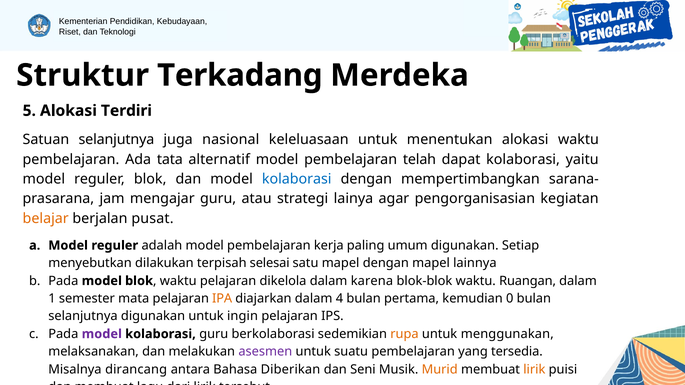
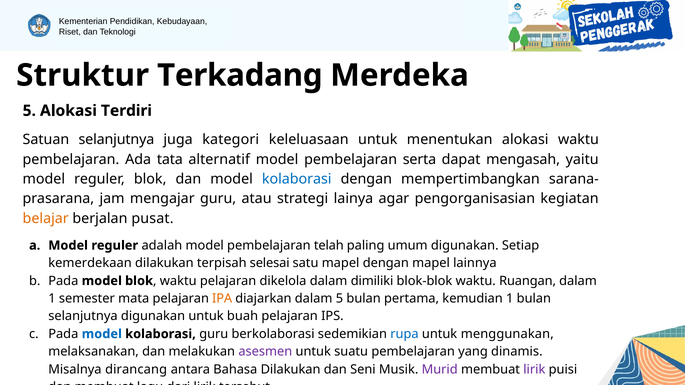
nasional: nasional -> kategori
telah: telah -> serta
dapat kolaborasi: kolaborasi -> mengasah
kerja: kerja -> telah
menyebutkan: menyebutkan -> kemerdekaan
karena: karena -> dimiliki
dalam 4: 4 -> 5
kemudian 0: 0 -> 1
ingin: ingin -> buah
model at (102, 334) colour: purple -> blue
rupa colour: orange -> blue
tersedia: tersedia -> dinamis
Bahasa Diberikan: Diberikan -> Dilakukan
Murid colour: orange -> purple
lirik at (534, 370) colour: orange -> purple
